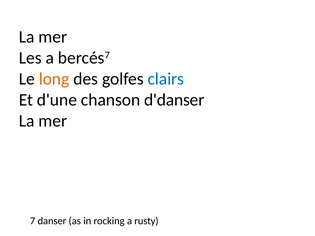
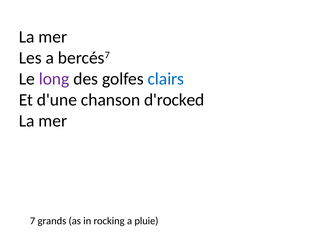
long colour: orange -> purple
d'danser: d'danser -> d'rocked
danser: danser -> grands
rusty: rusty -> pluie
